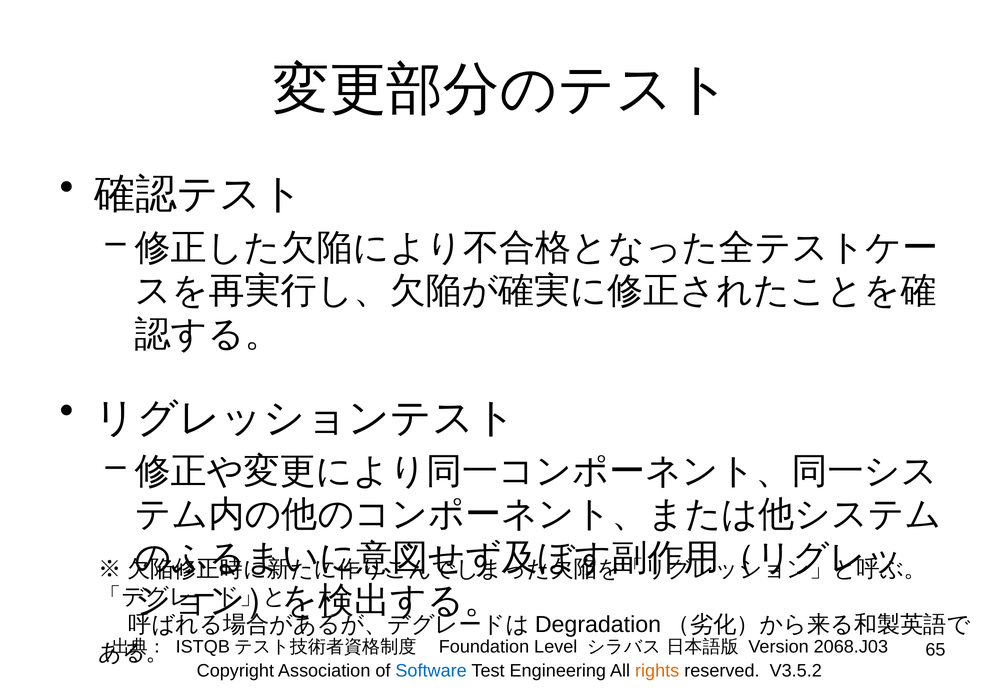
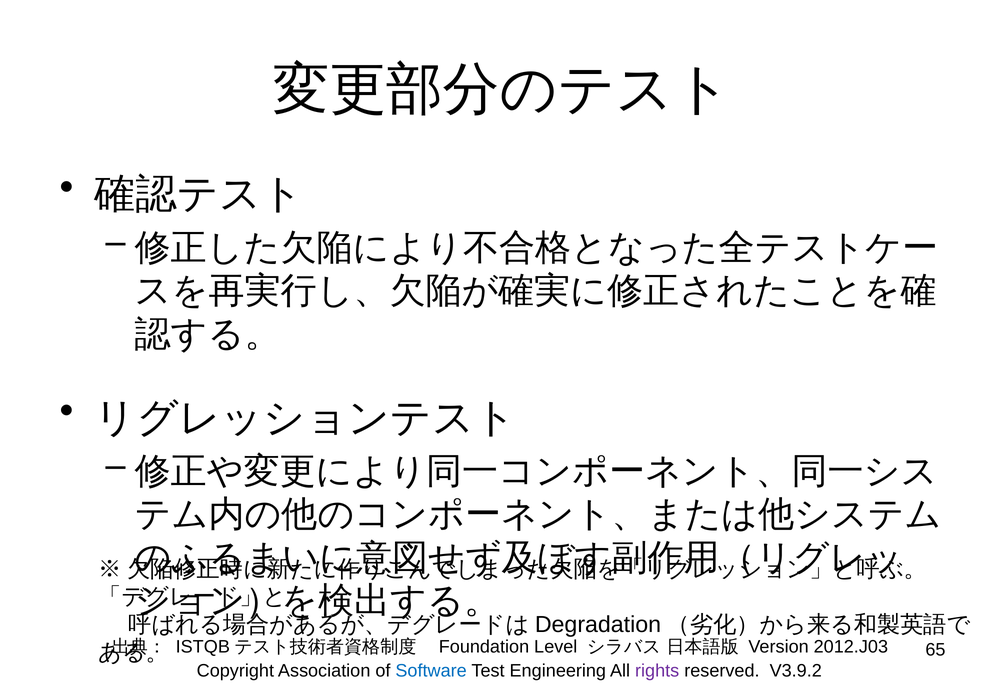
2068.J03: 2068.J03 -> 2012.J03
rights colour: orange -> purple
V3.5.2: V3.5.2 -> V3.9.2
